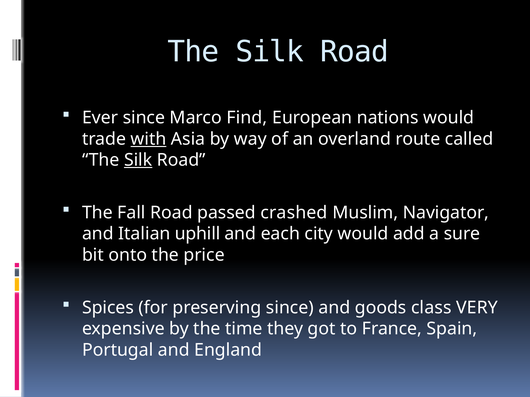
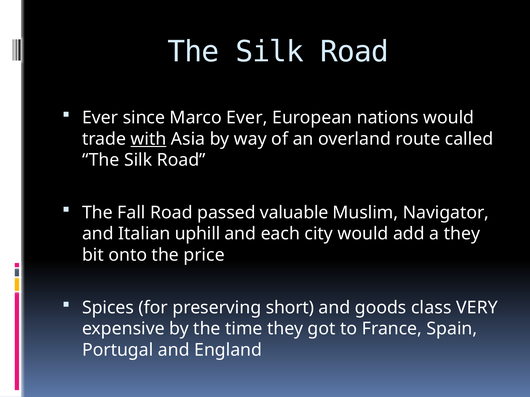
Marco Find: Find -> Ever
Silk at (138, 160) underline: present -> none
crashed: crashed -> valuable
a sure: sure -> they
preserving since: since -> short
